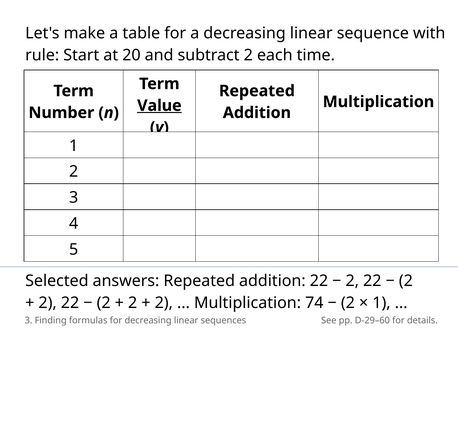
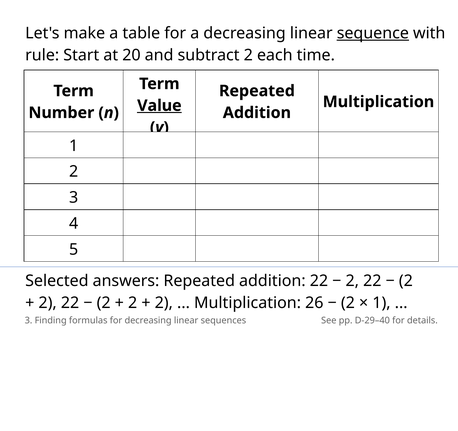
sequence underline: none -> present
74: 74 -> 26
D-29–60: D-29–60 -> D-29–40
